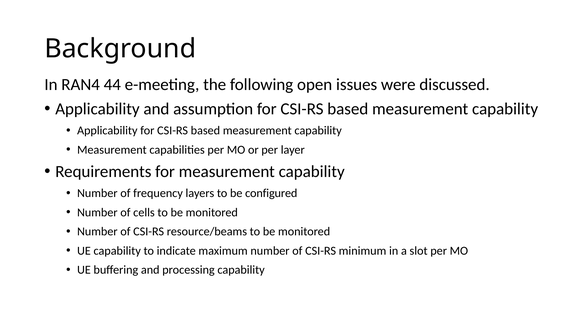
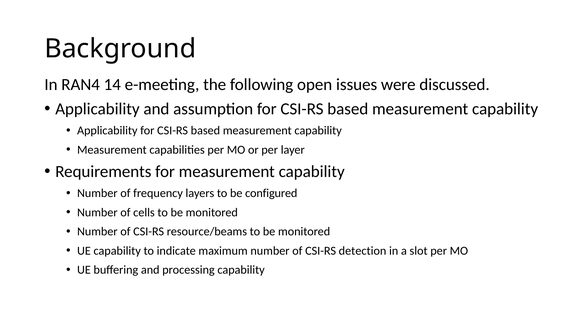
44: 44 -> 14
minimum: minimum -> detection
